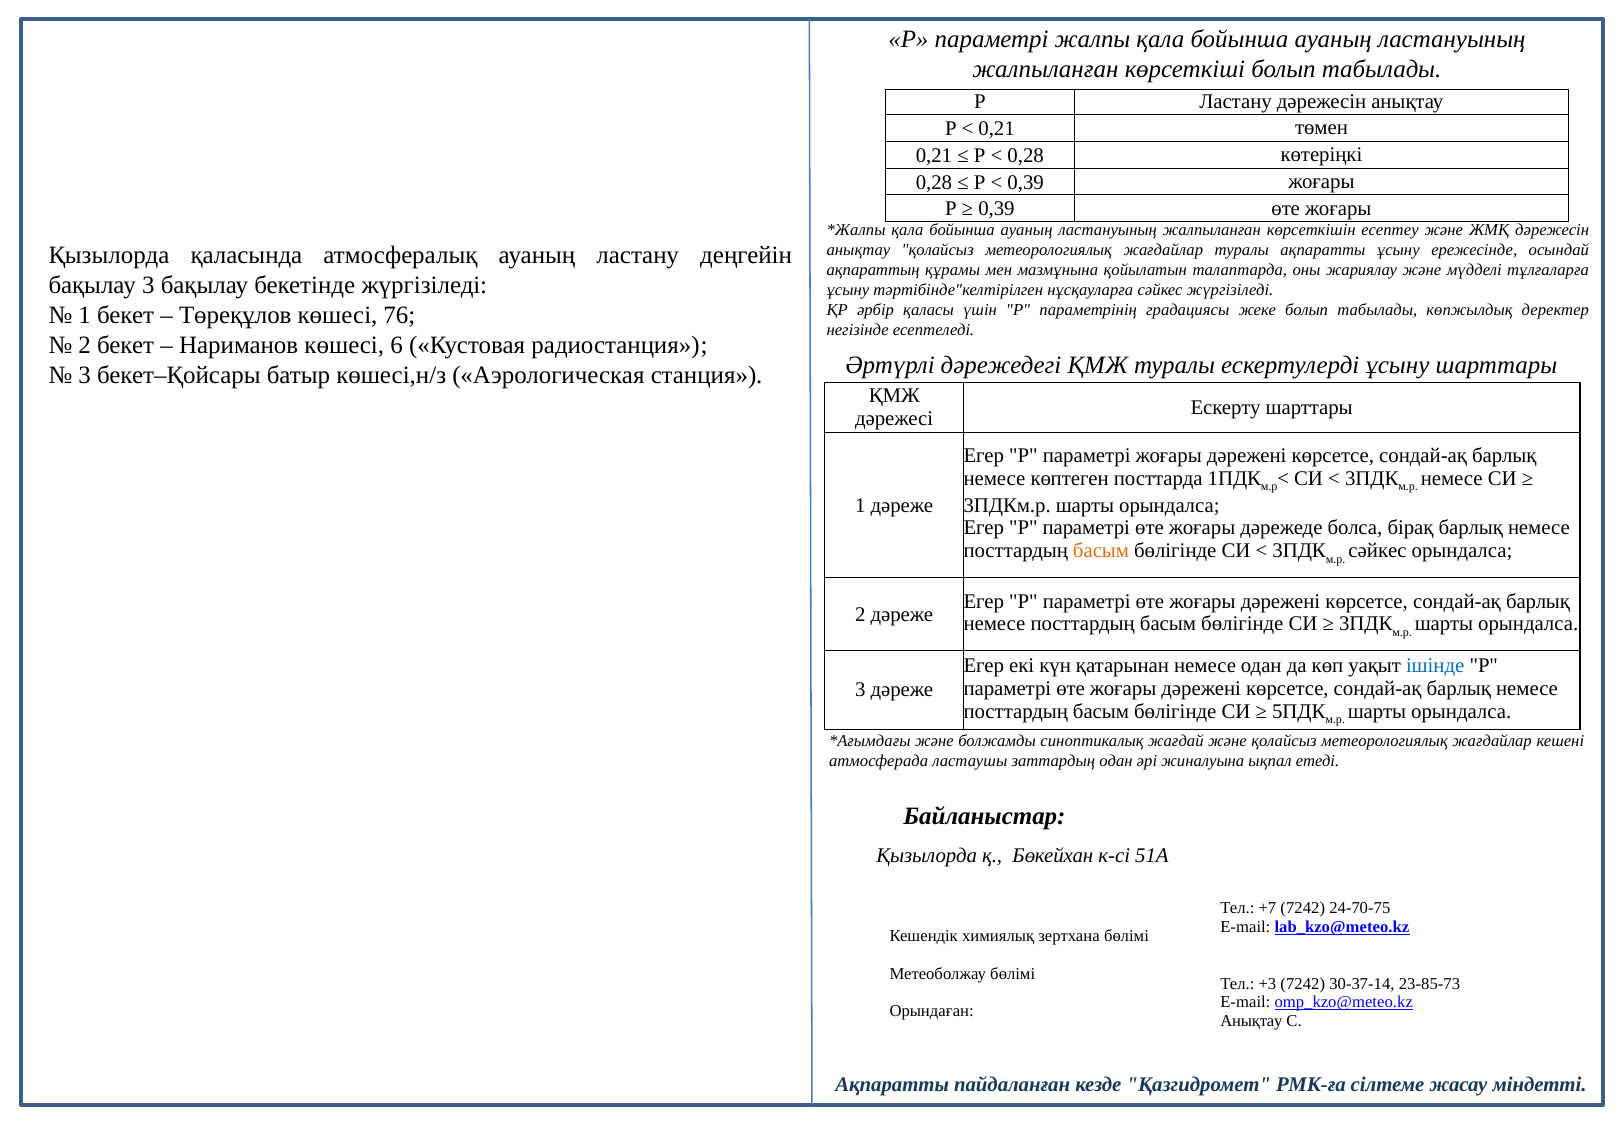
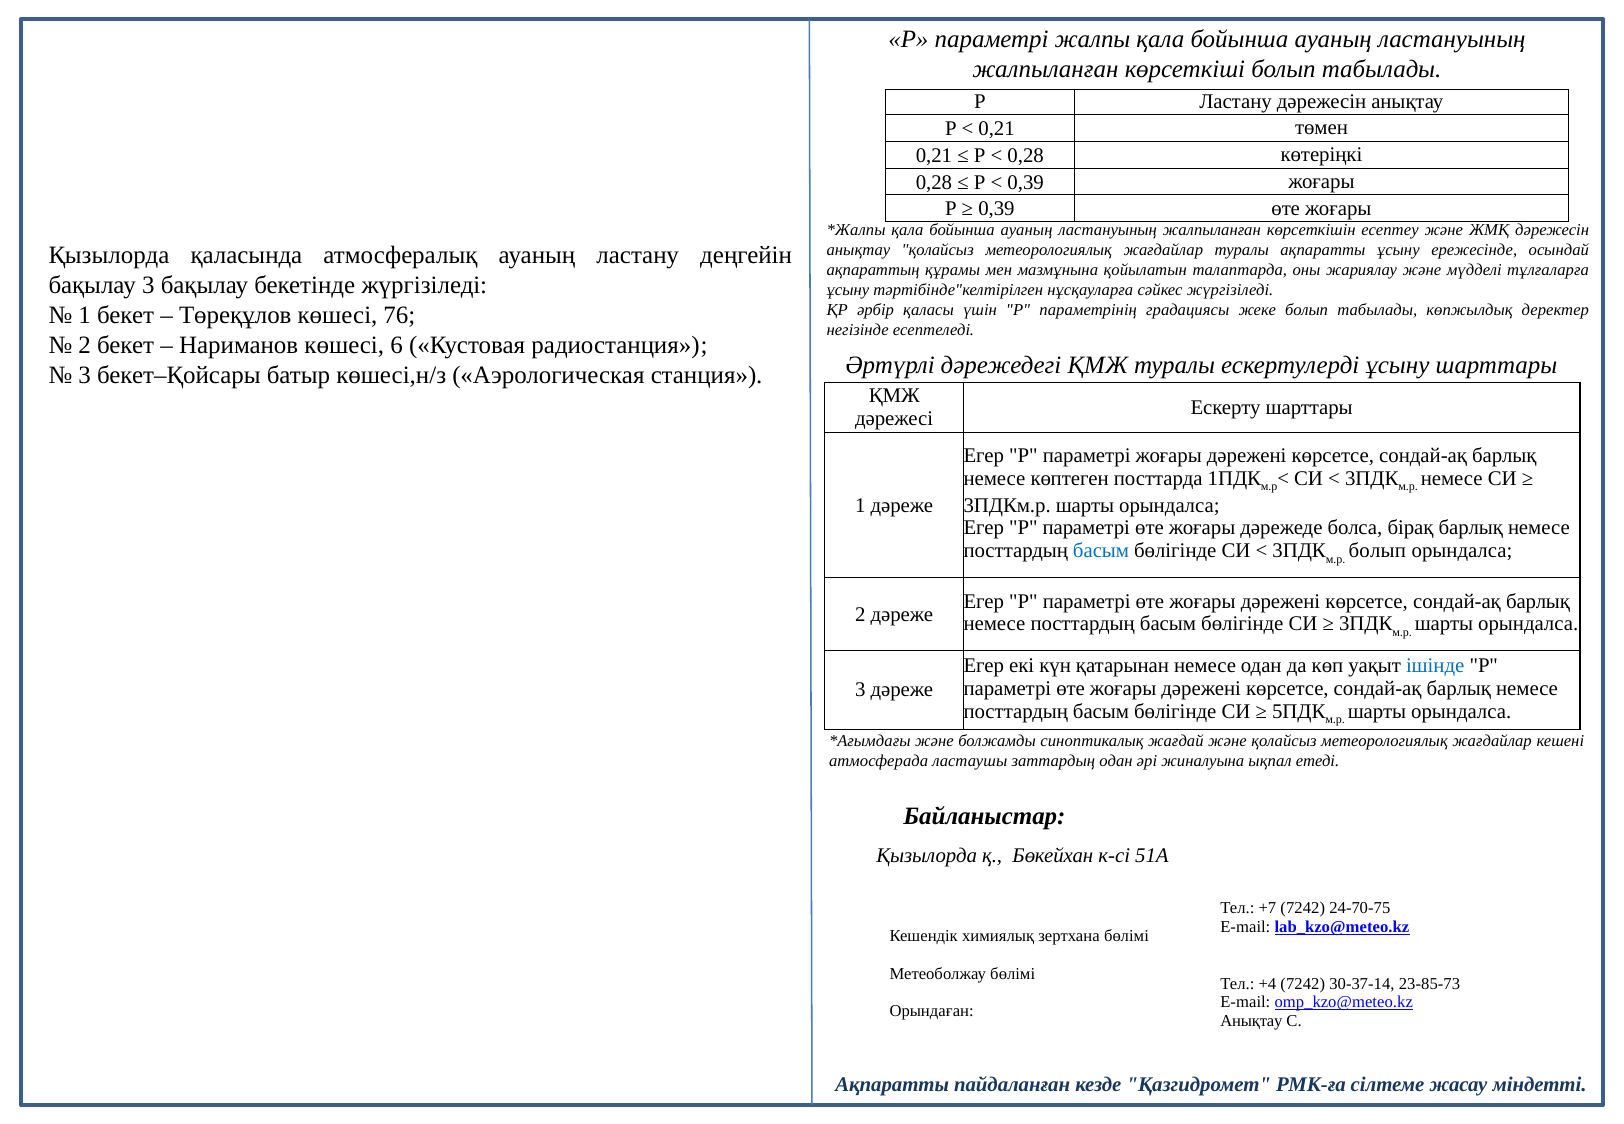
басым at (1101, 551) colour: orange -> blue
сәйкес at (1377, 551): сәйкес -> болып
+3: +3 -> +4
